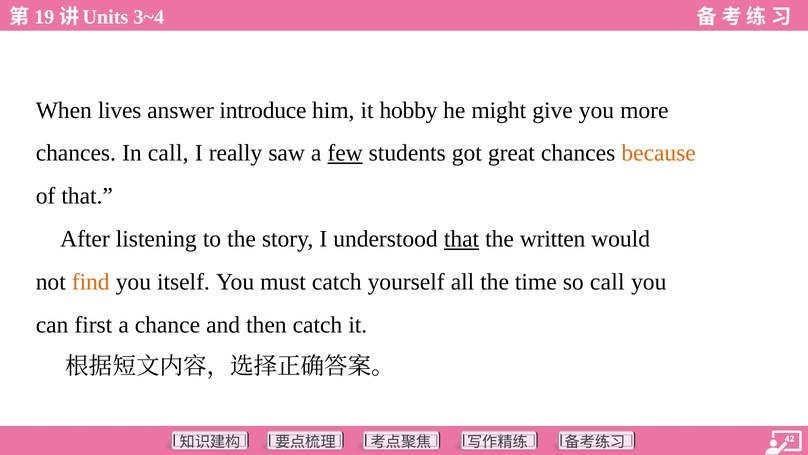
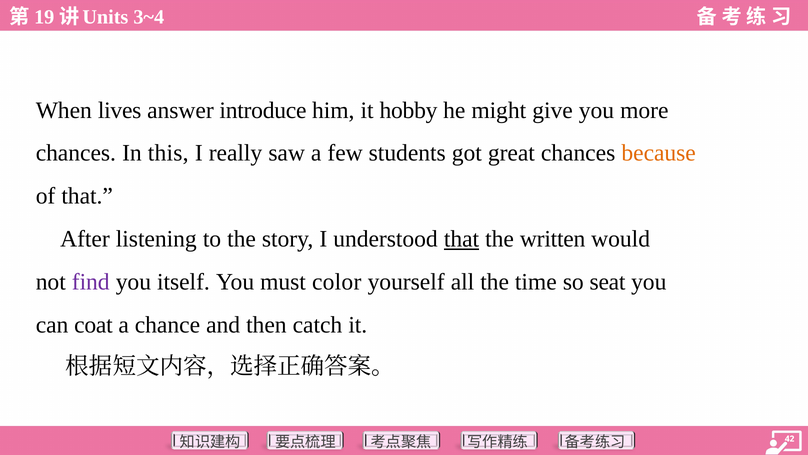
In call: call -> this
few underline: present -> none
find colour: orange -> purple
must catch: catch -> color
so call: call -> seat
first: first -> coat
